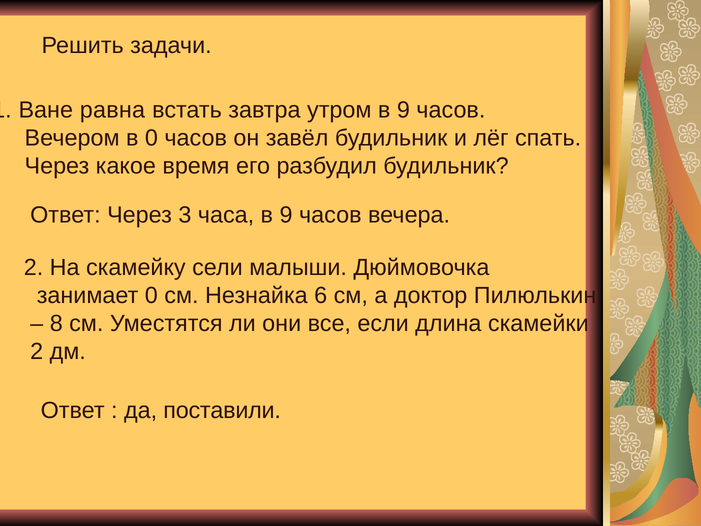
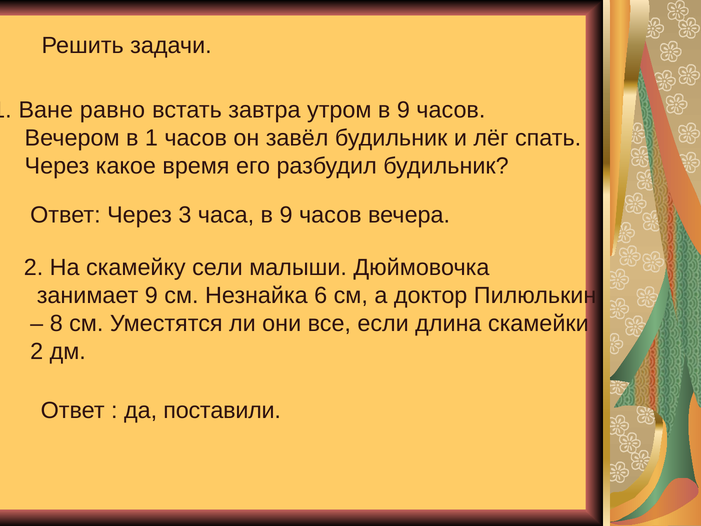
равна: равна -> равно
в 0: 0 -> 1
занимает 0: 0 -> 9
